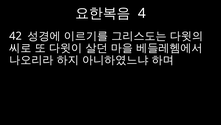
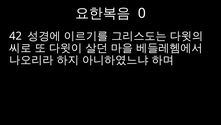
4: 4 -> 0
